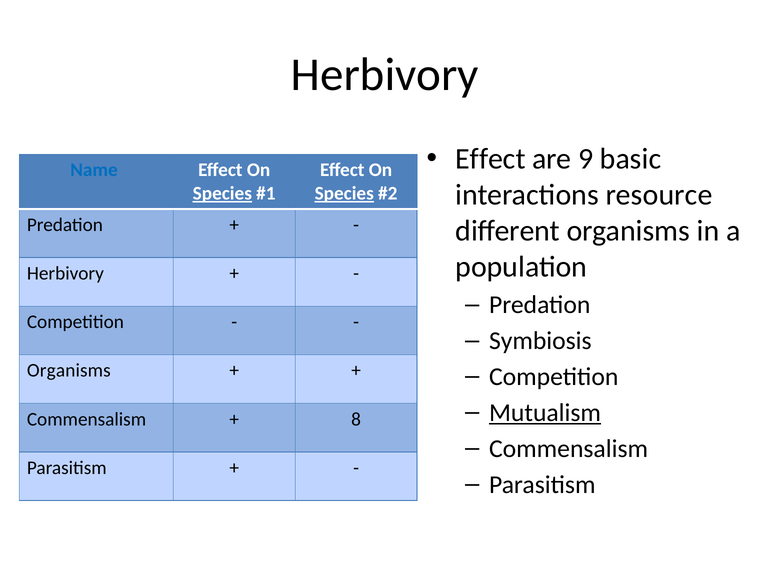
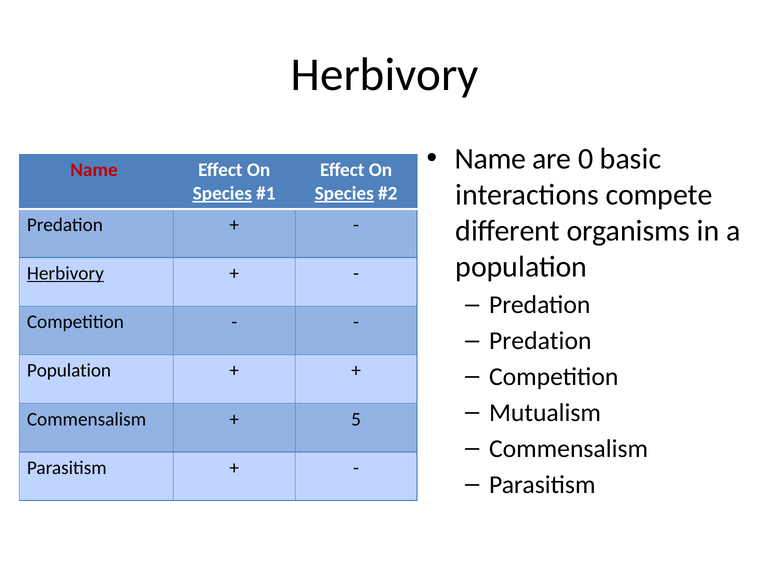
Effect at (490, 159): Effect -> Name
9: 9 -> 0
Name at (94, 170) colour: blue -> red
resource: resource -> compete
Herbivory at (65, 273) underline: none -> present
Symbiosis at (540, 341): Symbiosis -> Predation
Organisms at (69, 370): Organisms -> Population
Mutualism underline: present -> none
8: 8 -> 5
